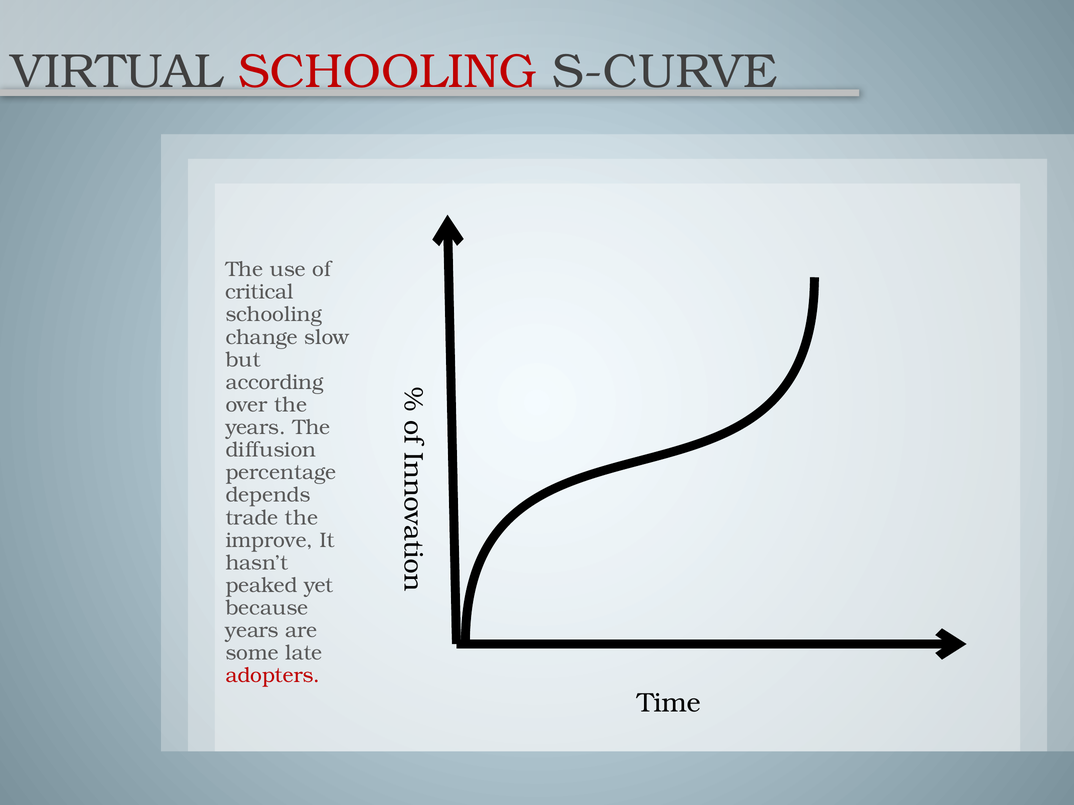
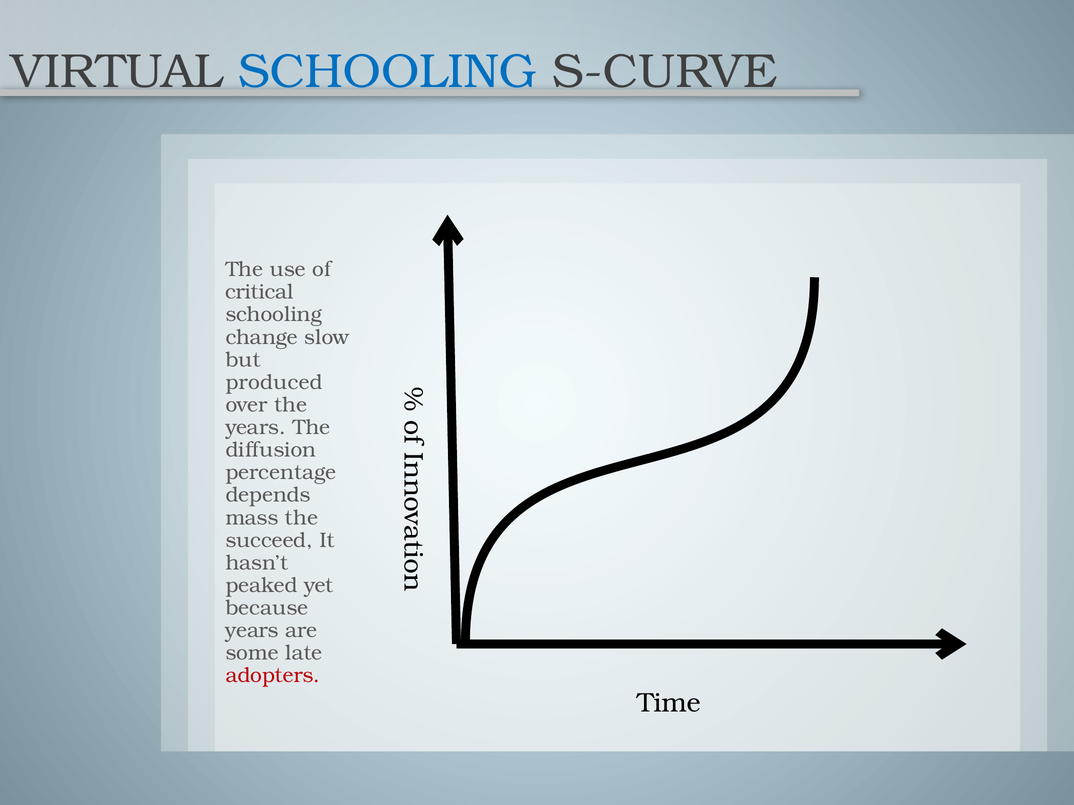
SCHOOLING at (388, 71) colour: red -> blue
according: according -> produced
trade: trade -> mass
improve: improve -> succeed
